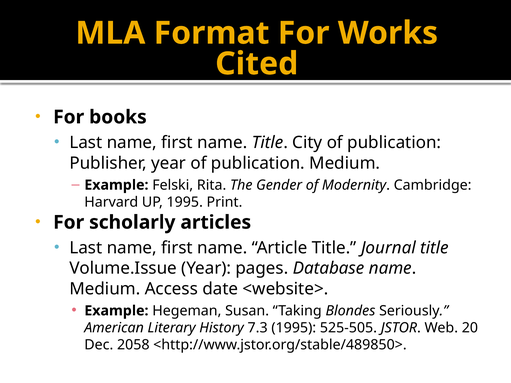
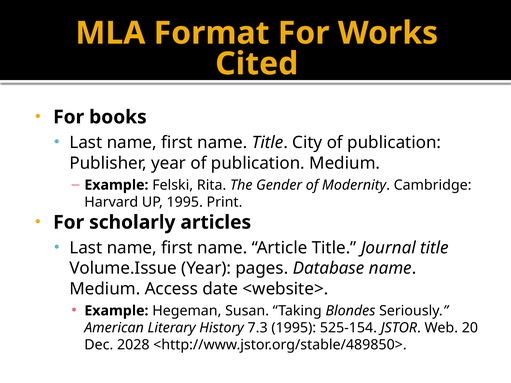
525-505: 525-505 -> 525-154
2058: 2058 -> 2028
